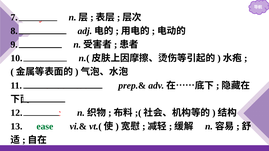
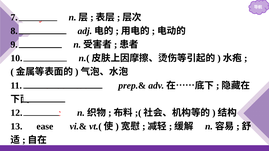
ease colour: green -> black
